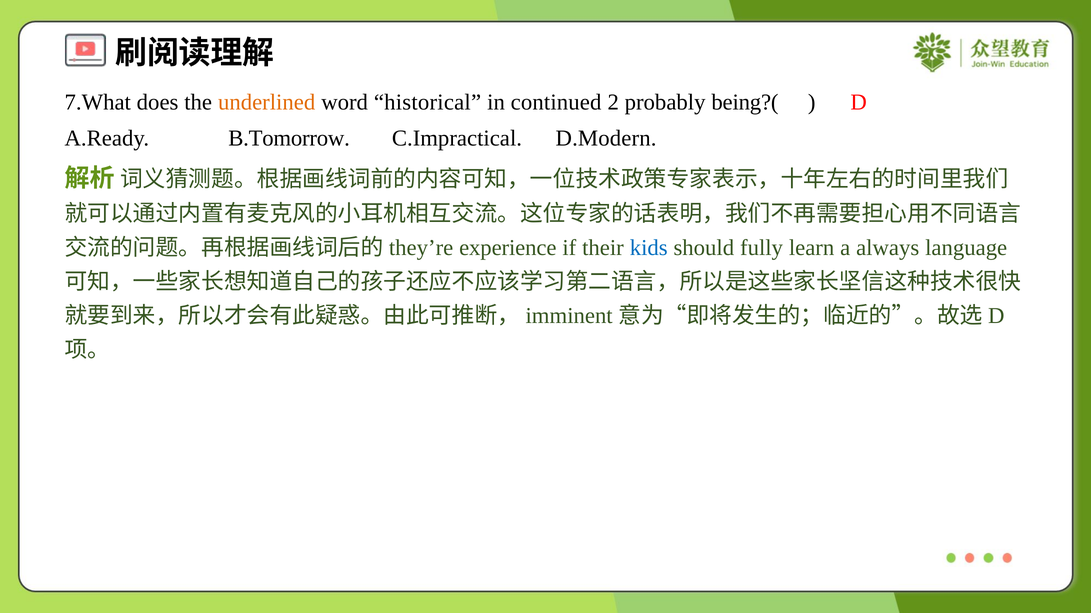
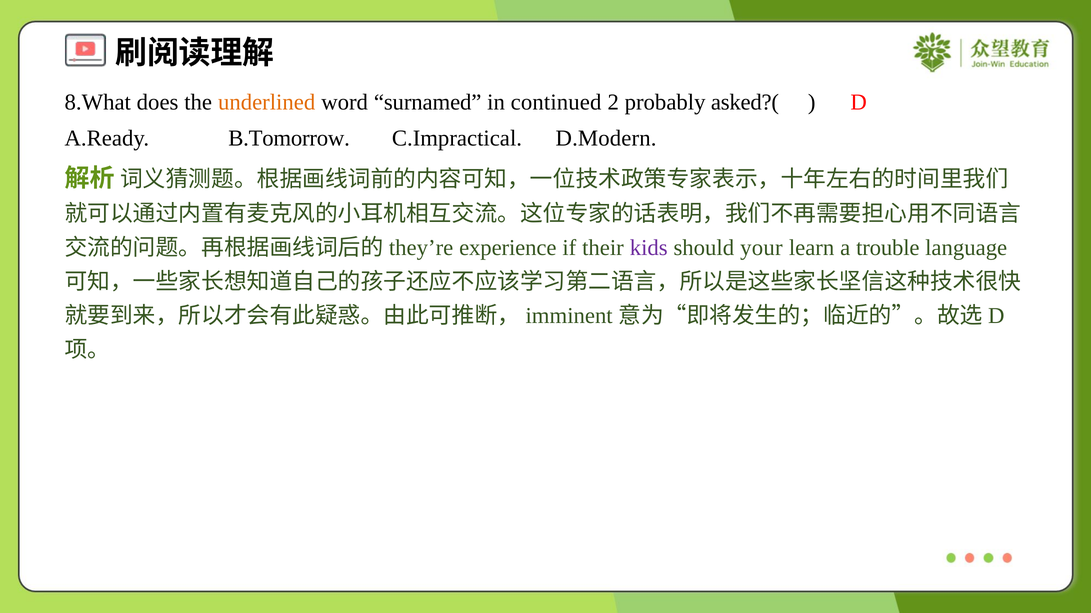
7.What: 7.What -> 8.What
historical: historical -> surnamed
being?(: being?( -> asked?(
kids colour: blue -> purple
fully: fully -> your
always: always -> trouble
